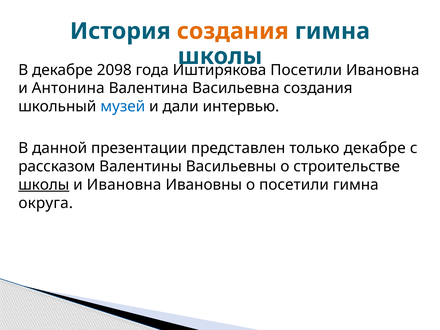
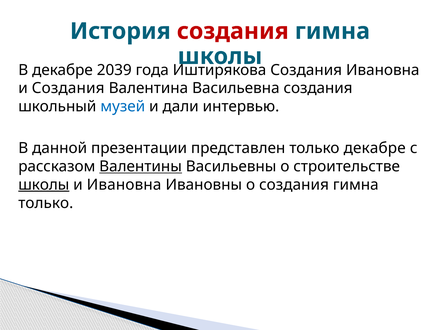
создания at (233, 31) colour: orange -> red
2098: 2098 -> 2039
Посетили at (306, 70): Посетили -> Создания
и Антонина: Антонина -> Создания
Валентины underline: none -> present
о посетили: посетили -> создания
округа at (46, 203): округа -> только
